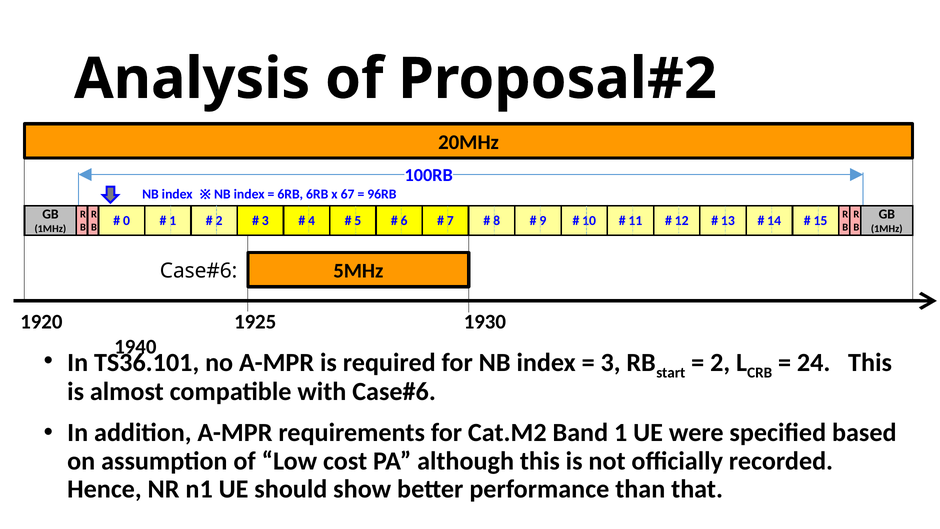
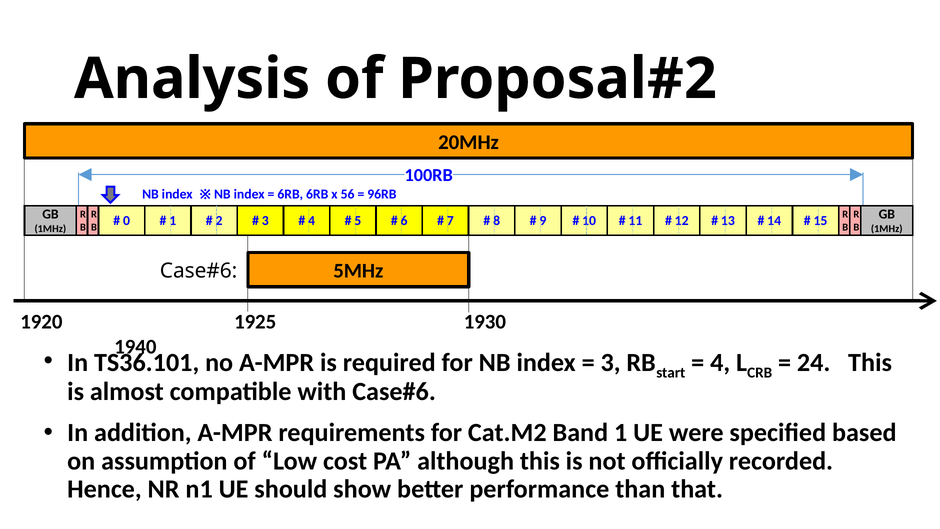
67: 67 -> 56
2 at (720, 362): 2 -> 4
